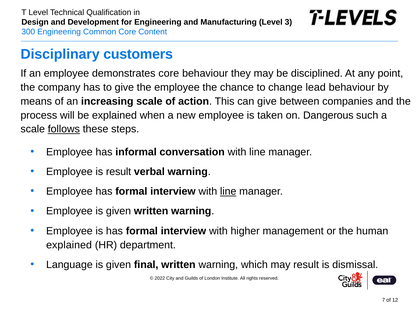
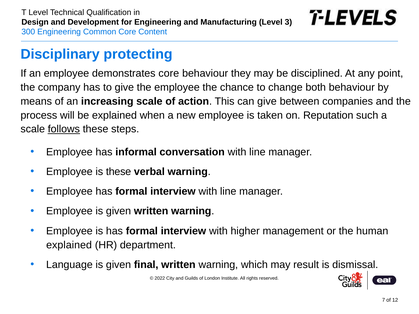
customers: customers -> protecting
lead: lead -> both
Dangerous: Dangerous -> Reputation
is result: result -> these
line at (228, 192) underline: present -> none
